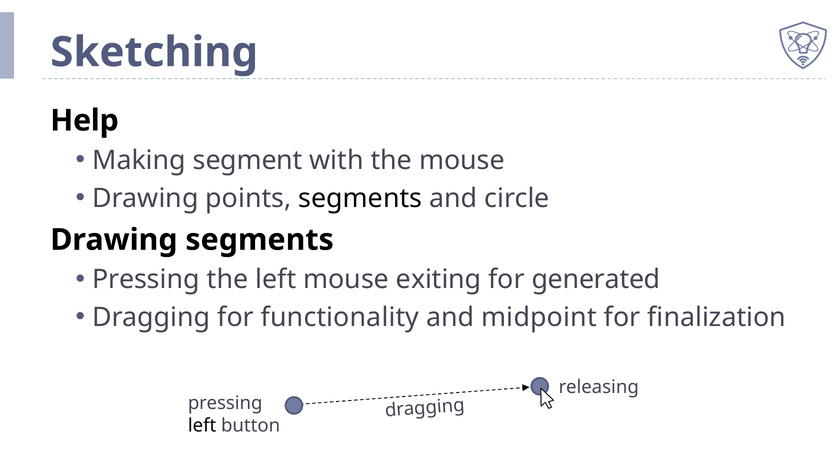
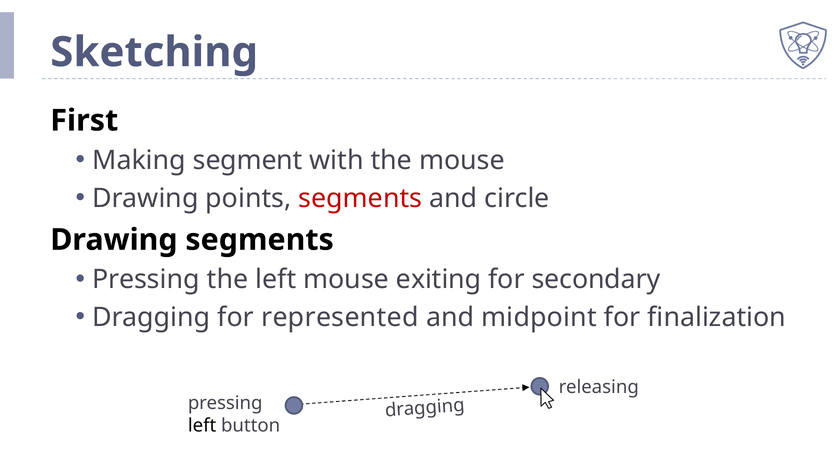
Help: Help -> First
segments at (360, 199) colour: black -> red
generated: generated -> secondary
functionality: functionality -> represented
